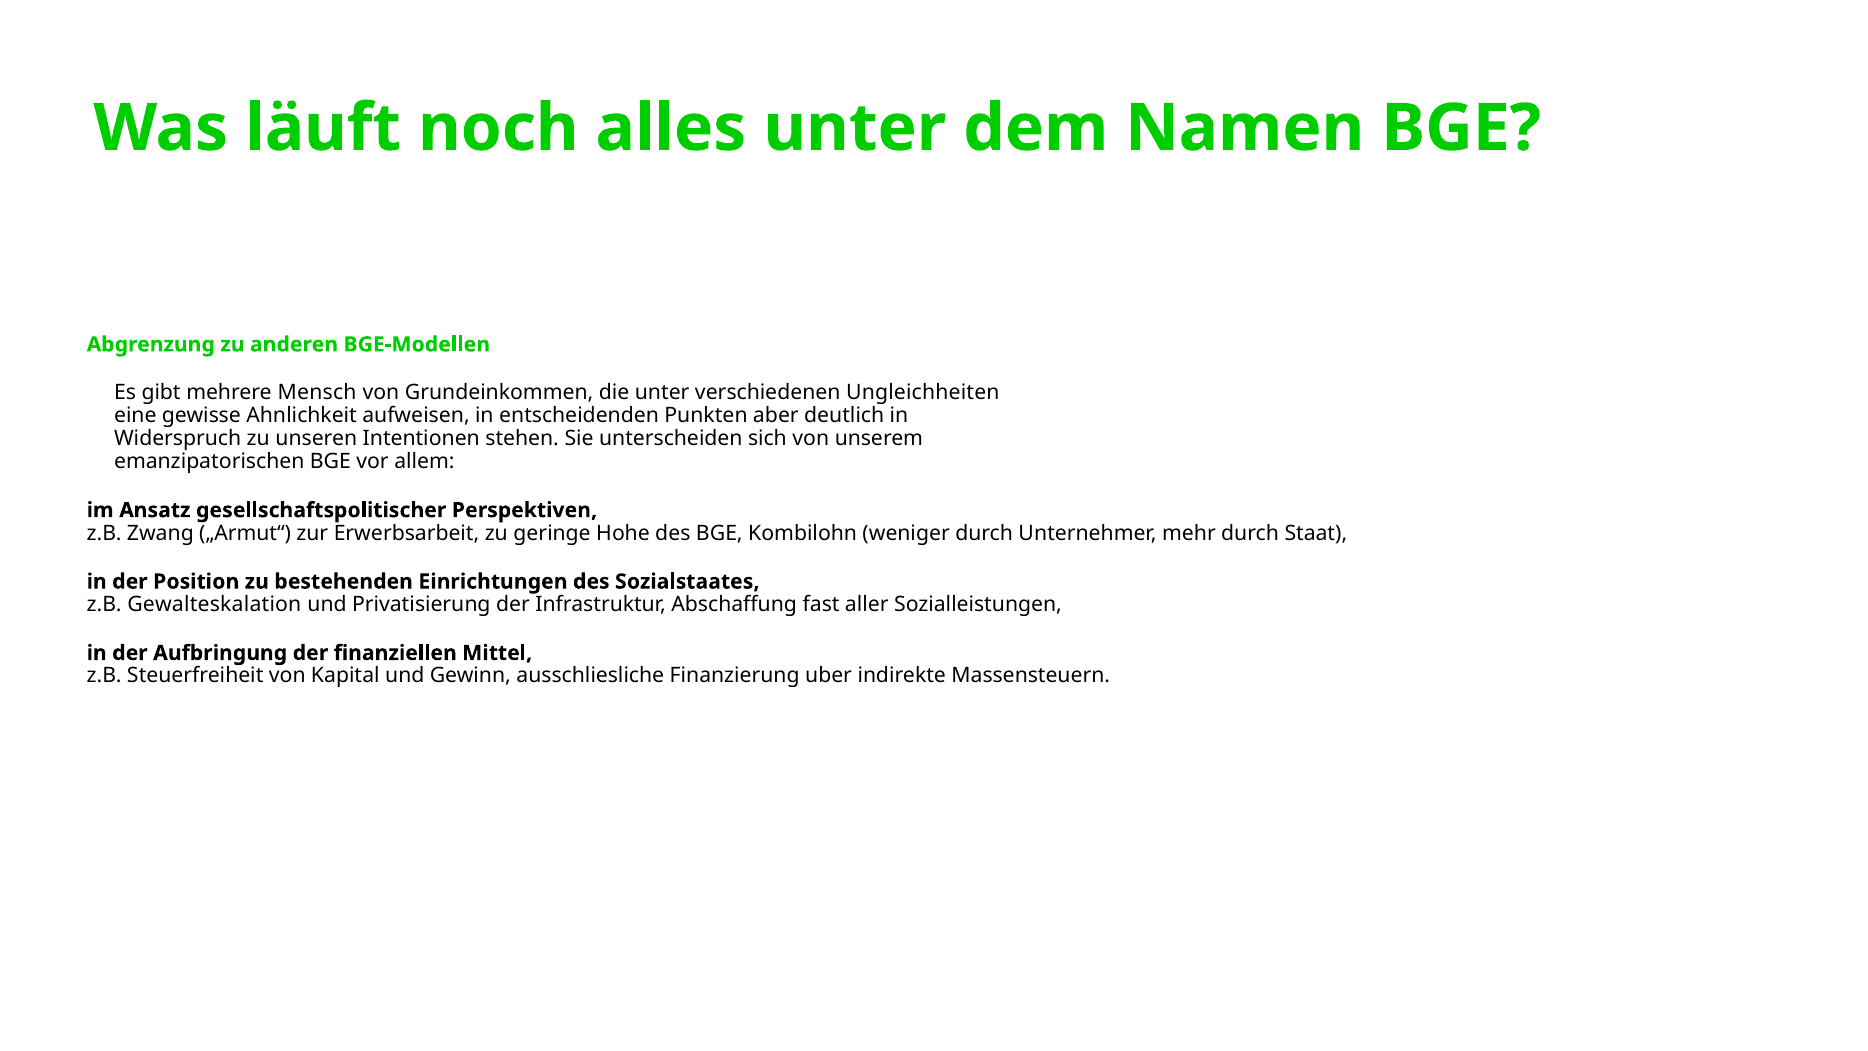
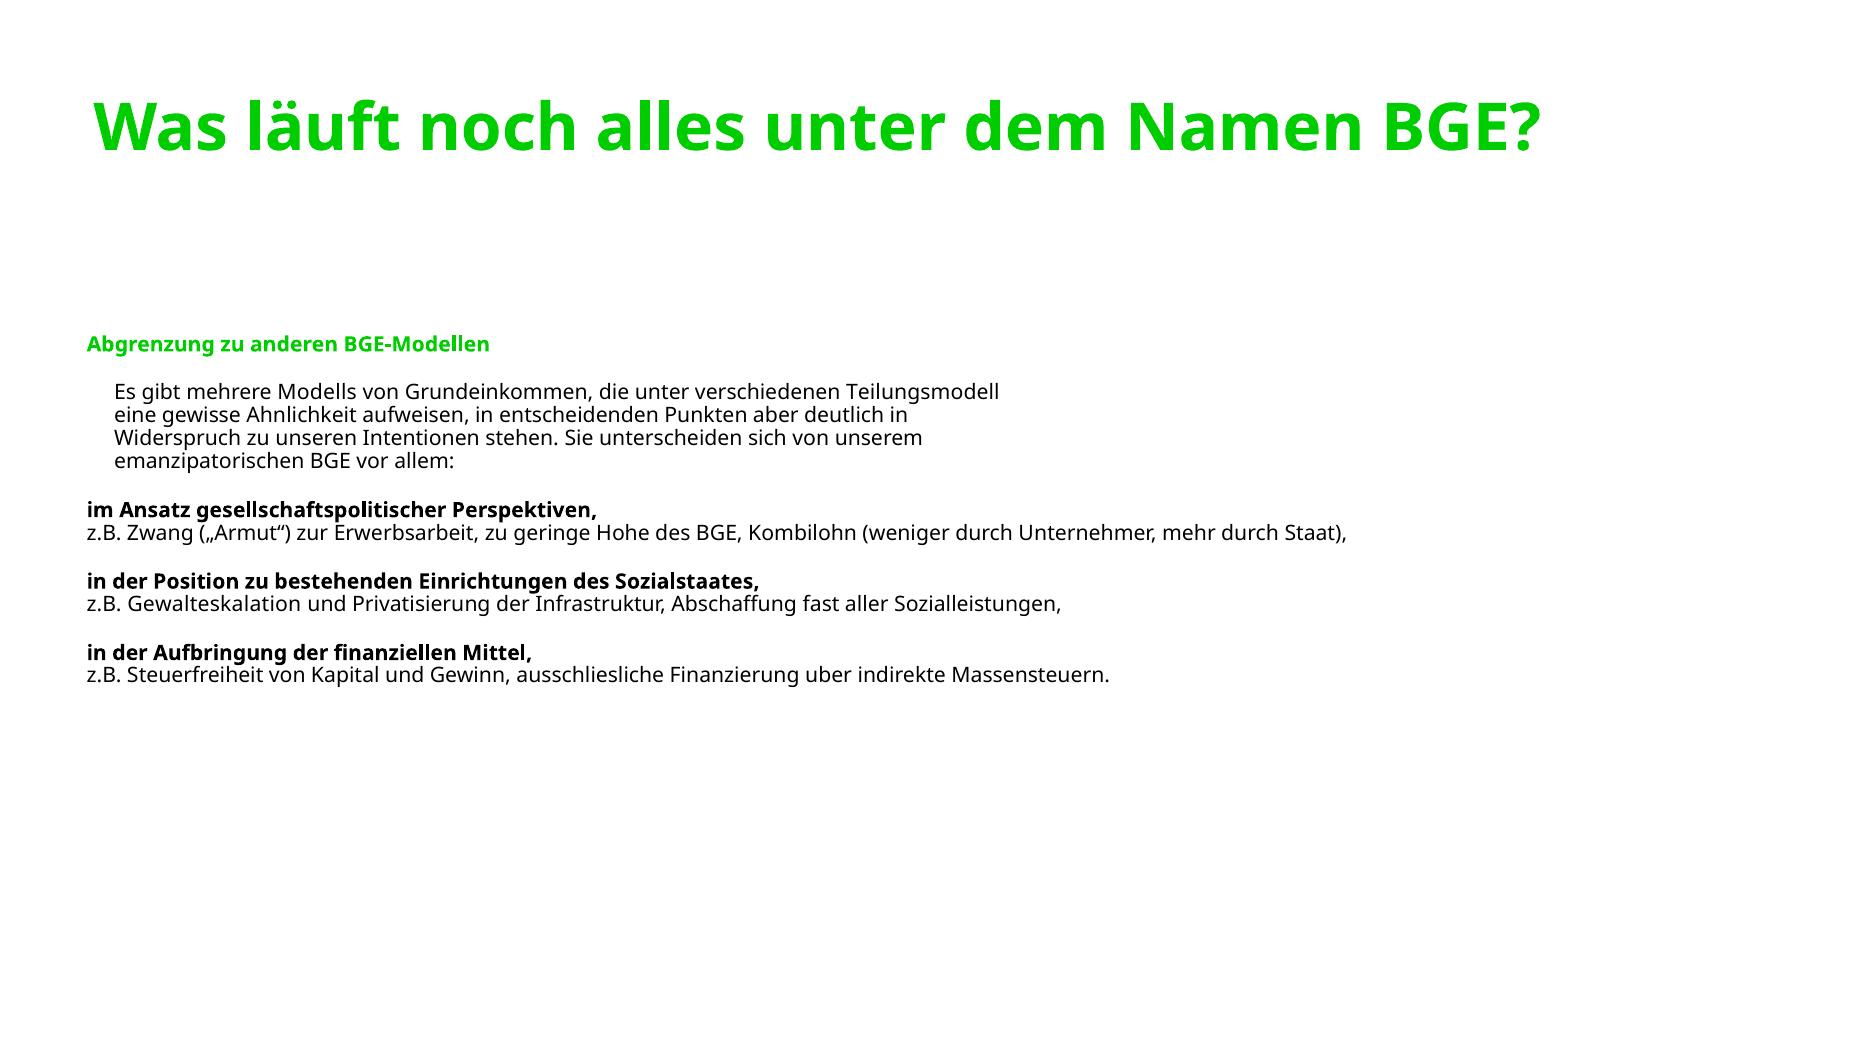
Mensch: Mensch -> Modells
Ungleichheiten: Ungleichheiten -> Teilungsmodell
